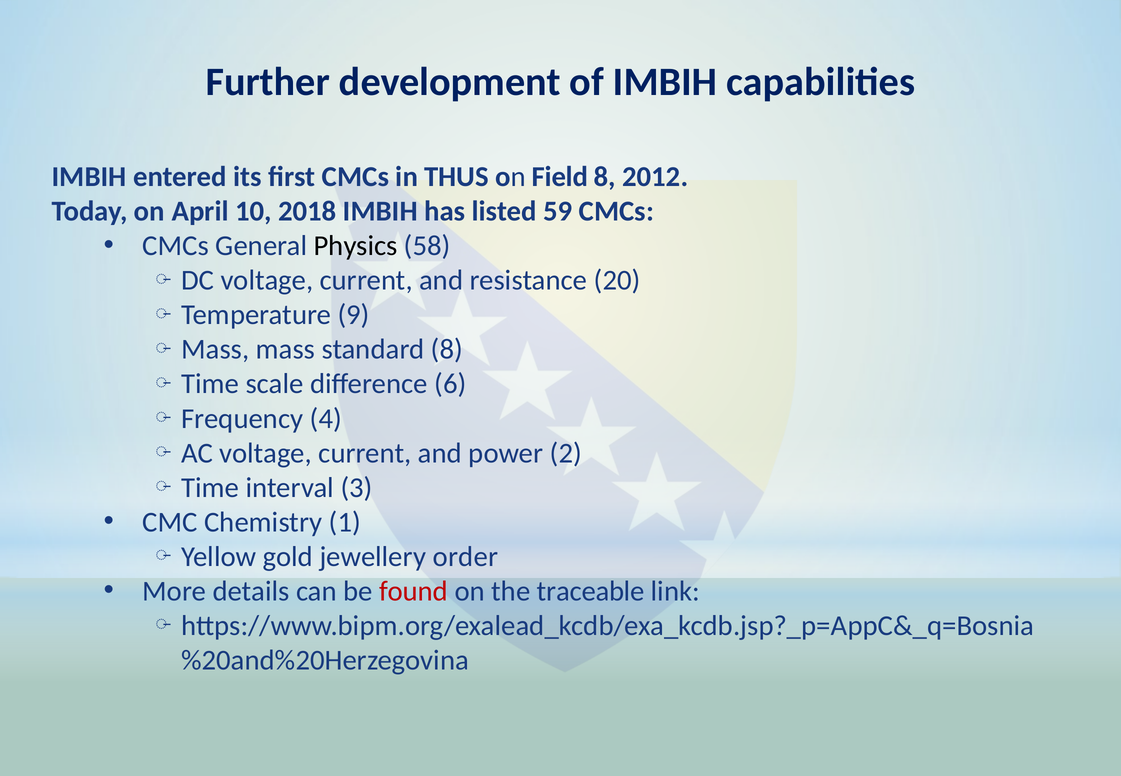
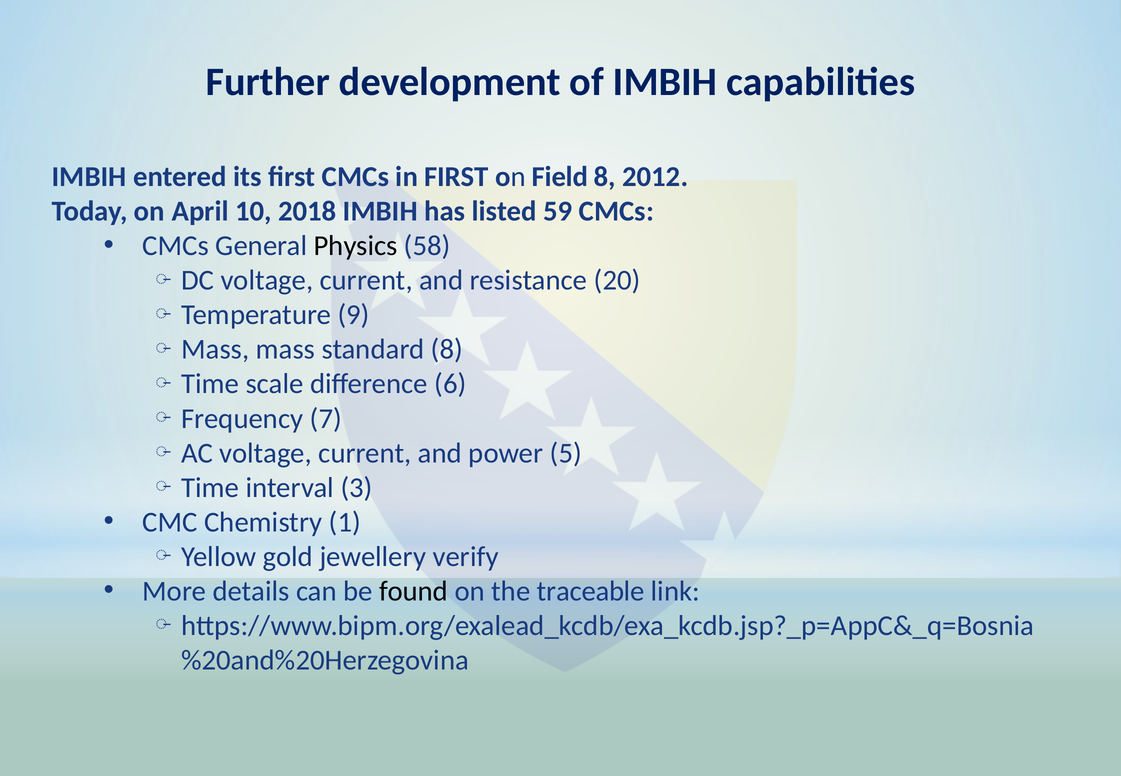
in THUS: THUS -> FIRST
4: 4 -> 7
2: 2 -> 5
order: order -> verify
found colour: red -> black
